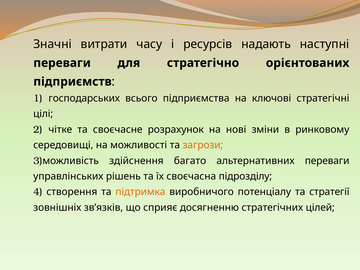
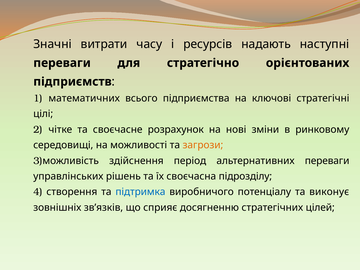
господарських: господарських -> математичних
багато: багато -> період
підтримка colour: orange -> blue
стратегії: стратегії -> виконує
